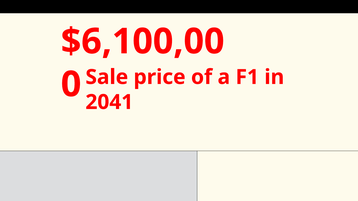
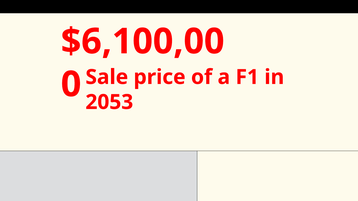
2041: 2041 -> 2053
